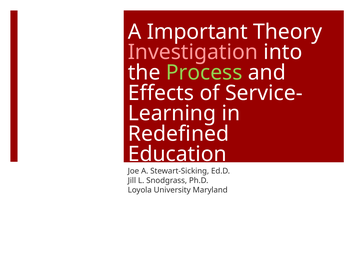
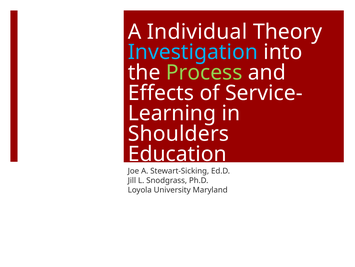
Important: Important -> Individual
Investigation colour: pink -> light blue
Redefined: Redefined -> Shoulders
